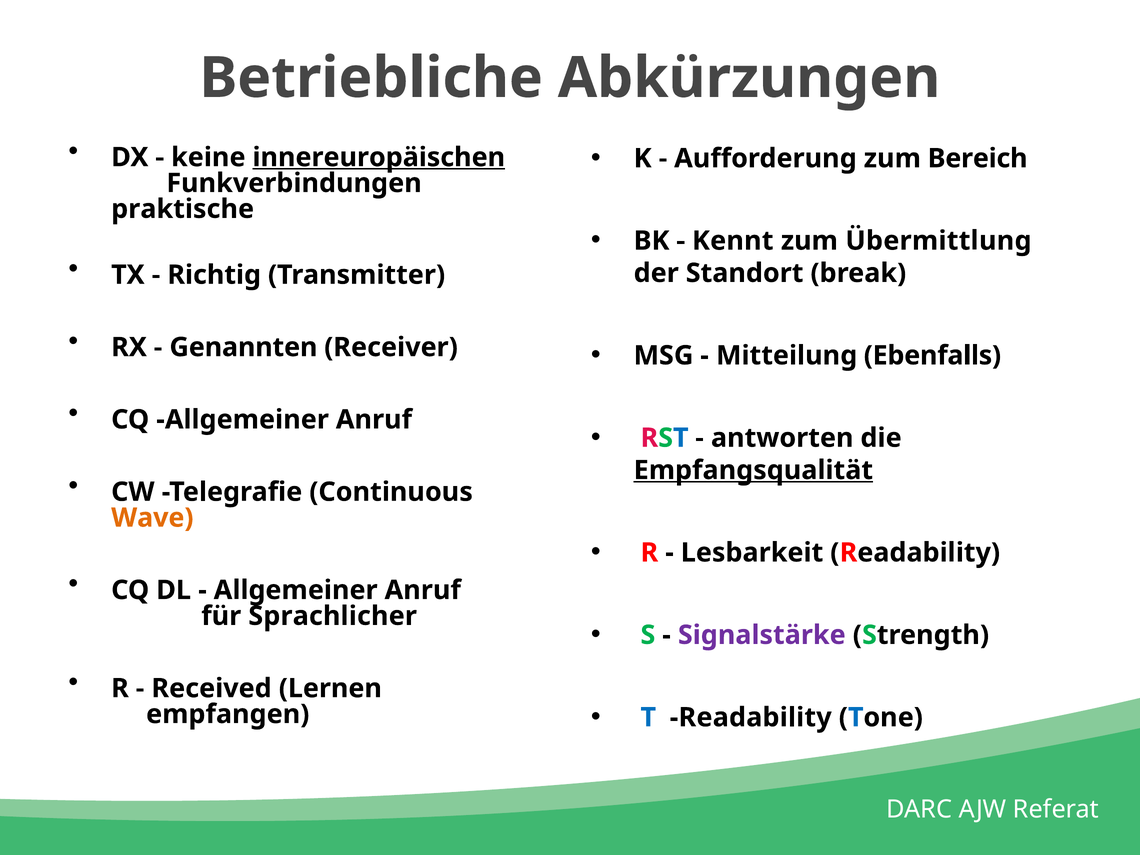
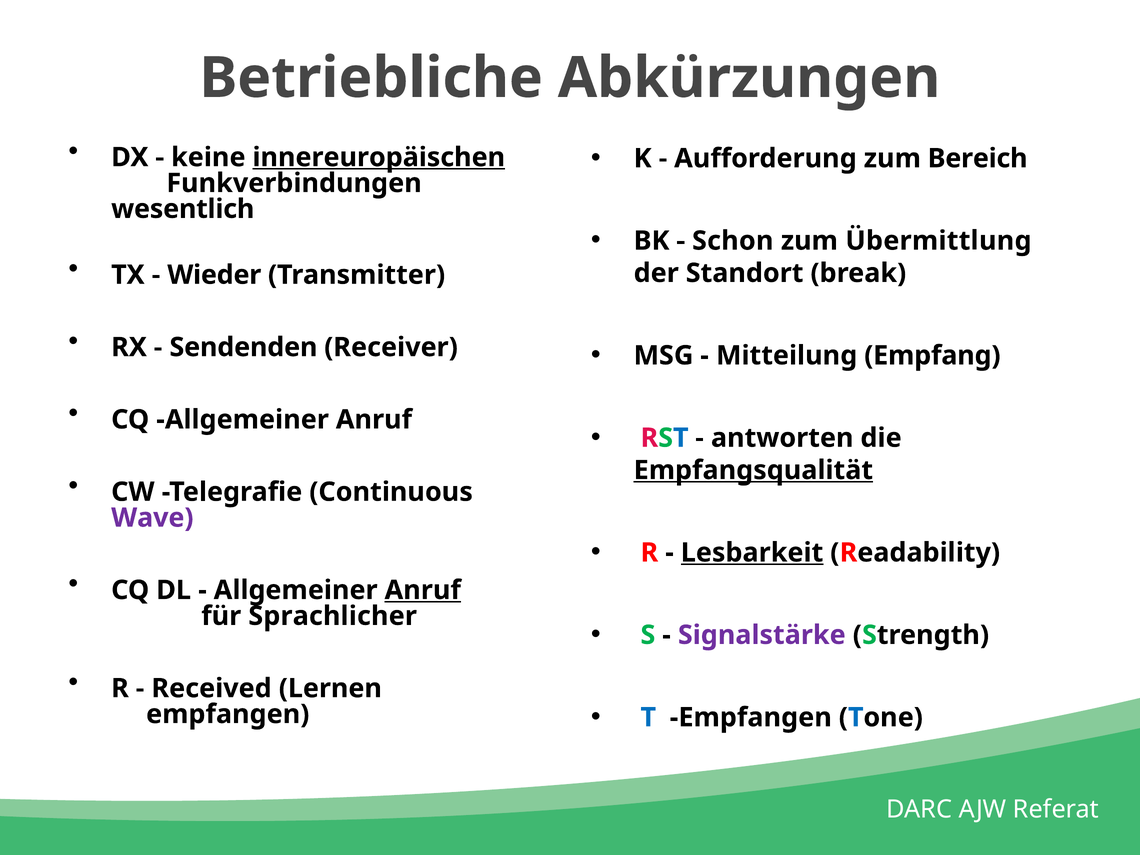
praktische: praktische -> wesentlich
Kennt: Kennt -> Schon
Richtig: Richtig -> Wieder
Ebenfalls: Ebenfalls -> Empfang
Genannten: Genannten -> Sendenden
Wave colour: orange -> purple
Lesbarkeit underline: none -> present
Anruf at (423, 590) underline: none -> present
T Readability: Readability -> Empfangen
